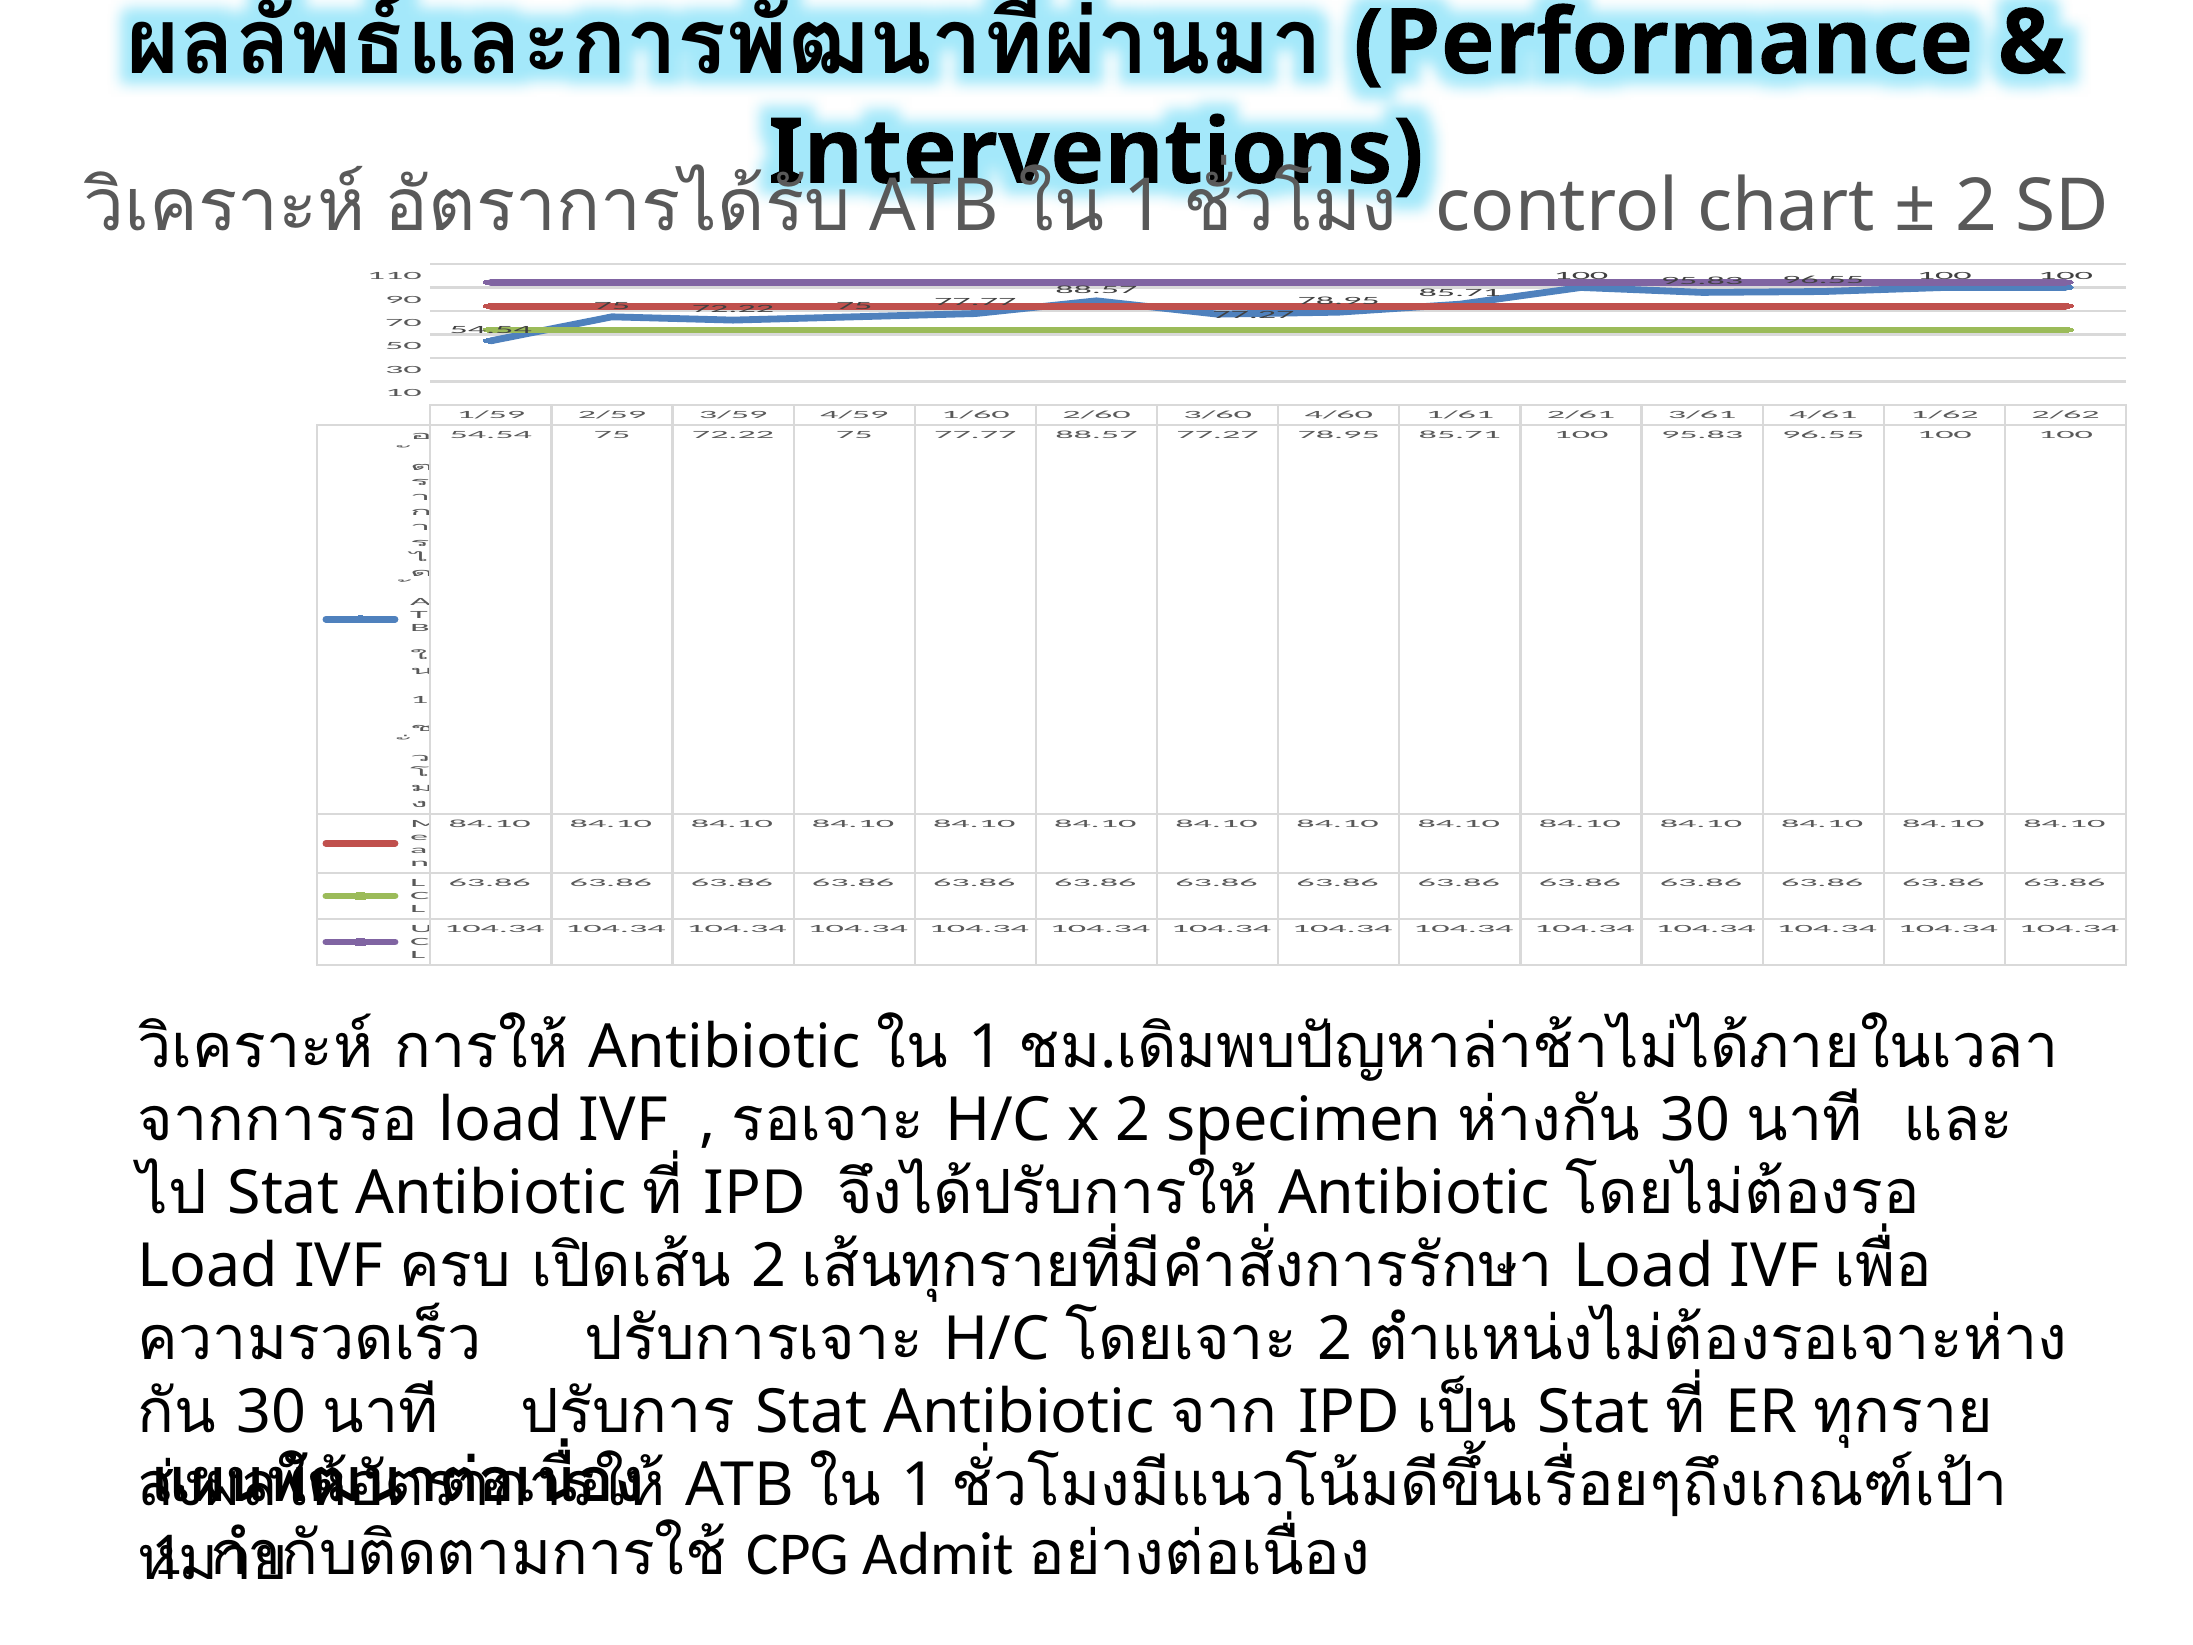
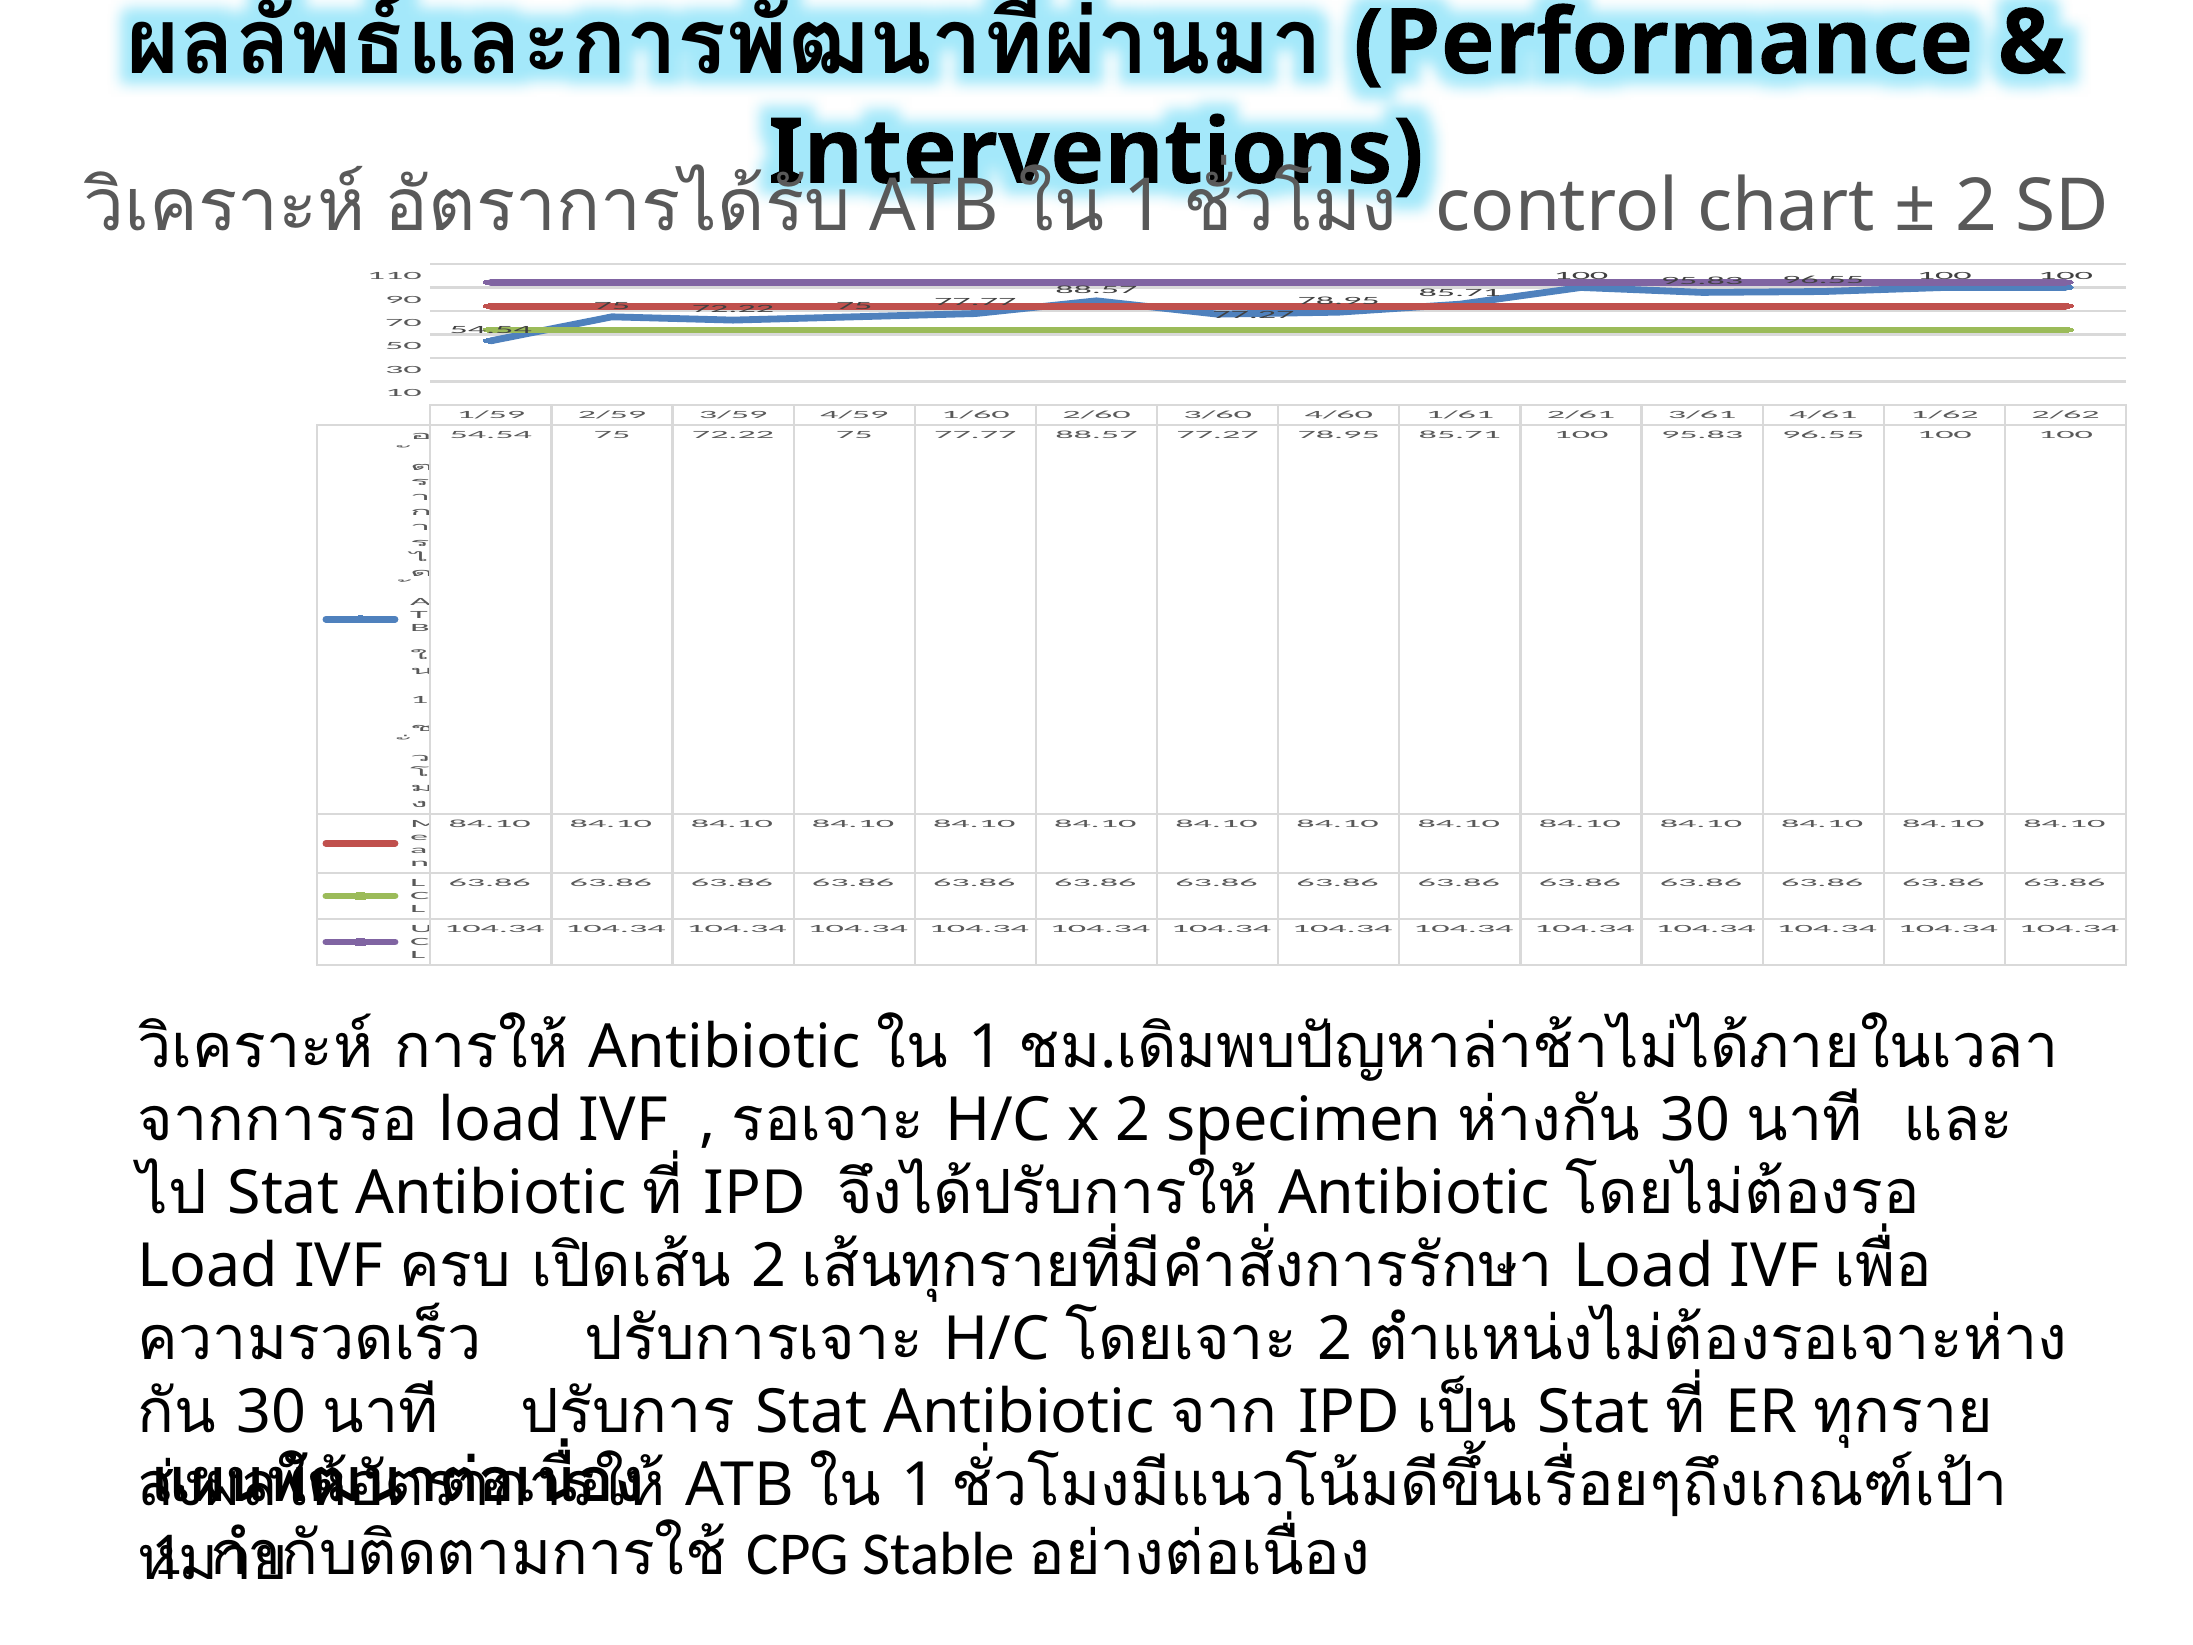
Admit: Admit -> Stable
